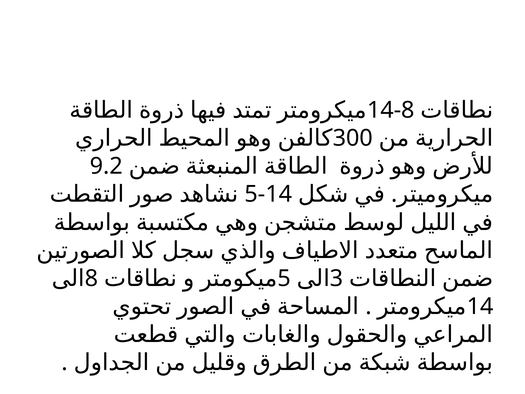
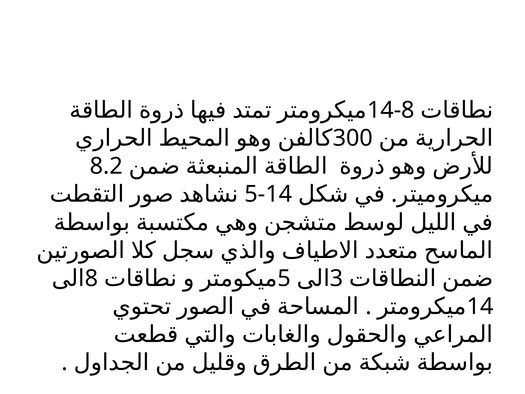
9.2: 9.2 -> 8.2
